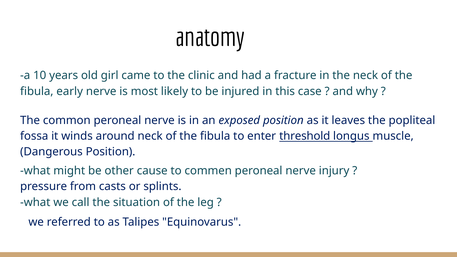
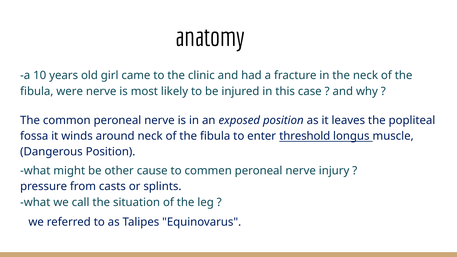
early: early -> were
